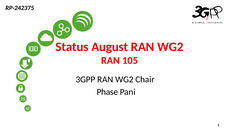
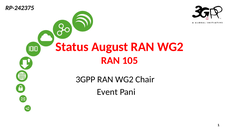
Phase: Phase -> Event
